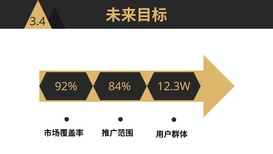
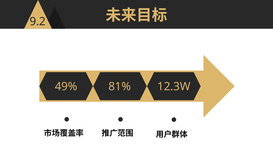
3.4: 3.4 -> 9.2
92%: 92% -> 49%
84%: 84% -> 81%
